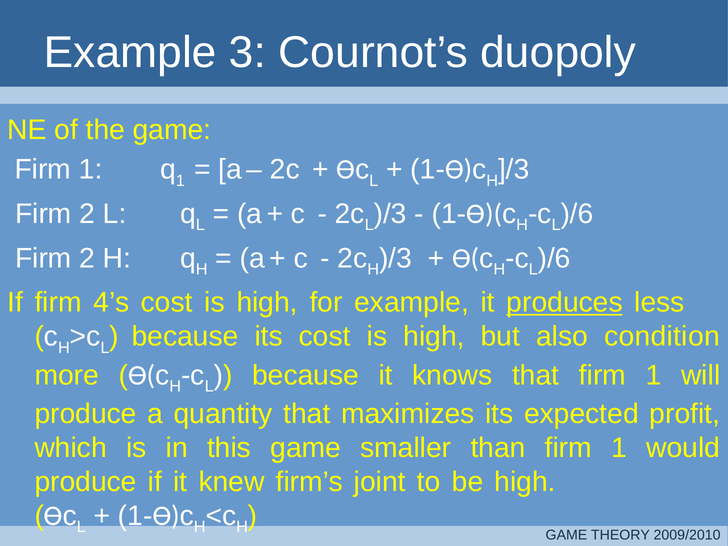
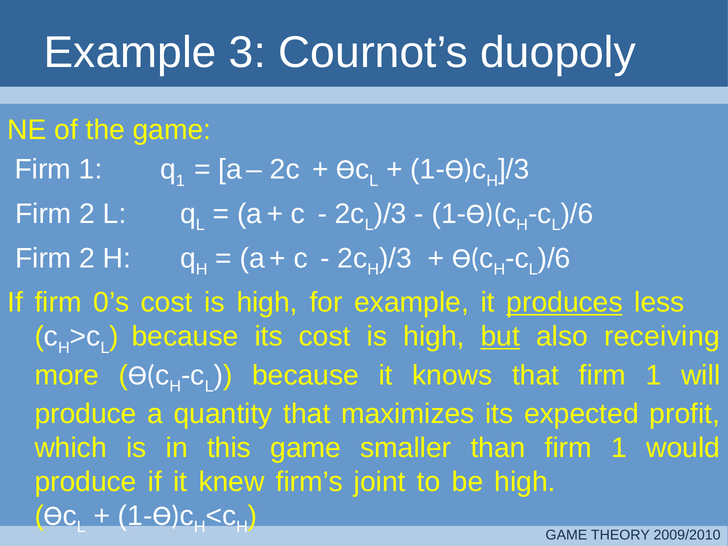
4’s: 4’s -> 0’s
but underline: none -> present
condition: condition -> receiving
